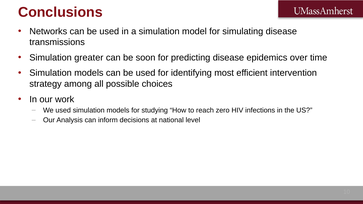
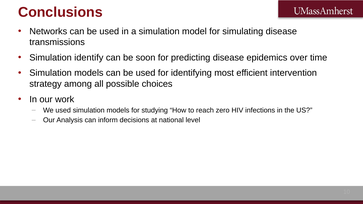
greater: greater -> identify
